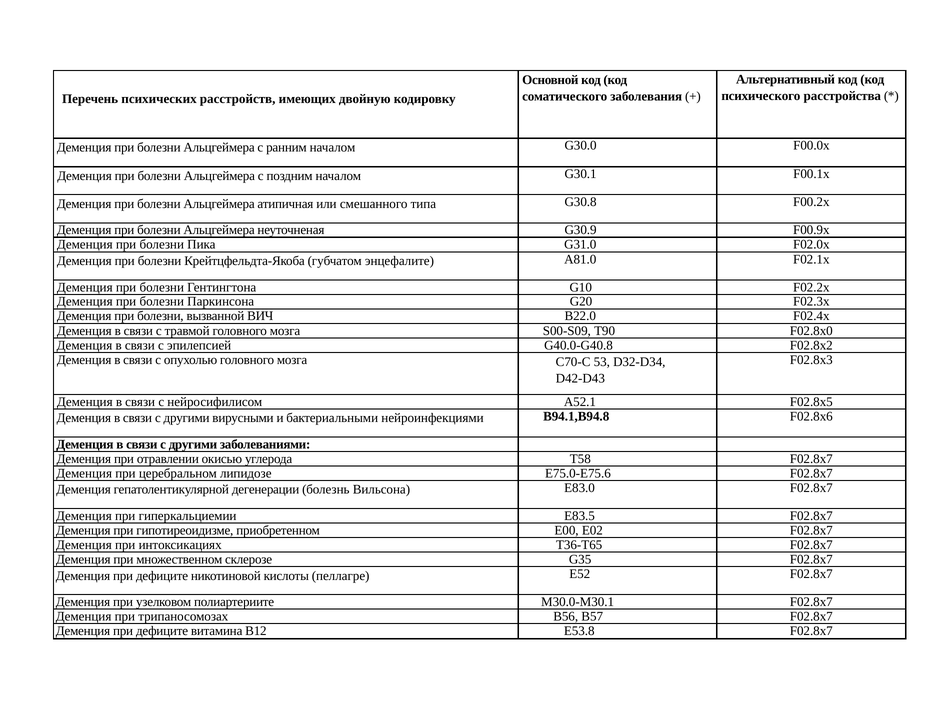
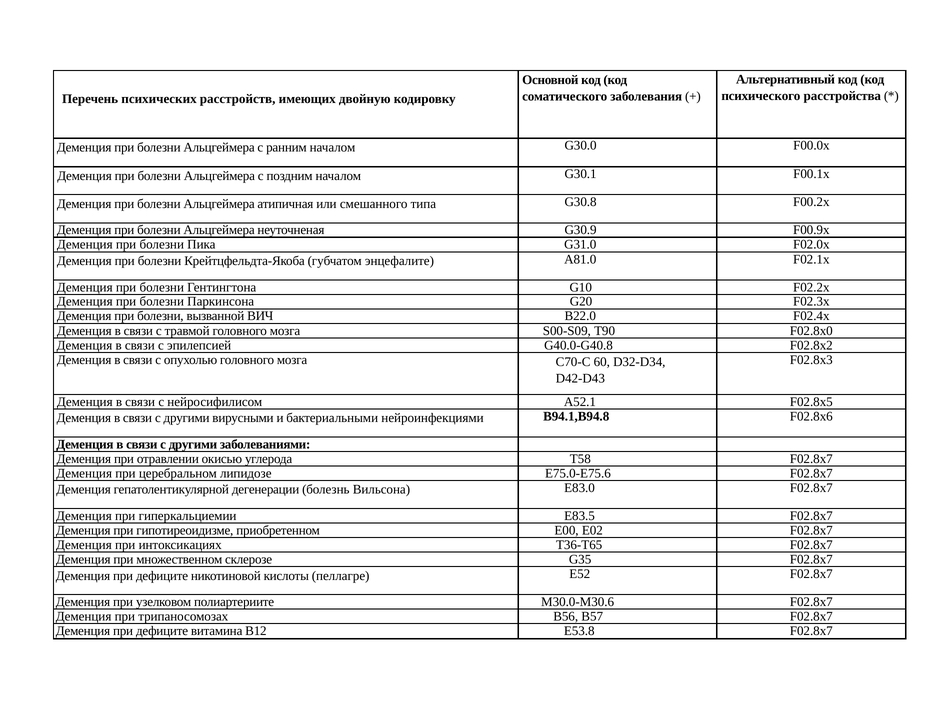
53: 53 -> 60
М30.0-М30.1: М30.0-М30.1 -> М30.0-М30.6
